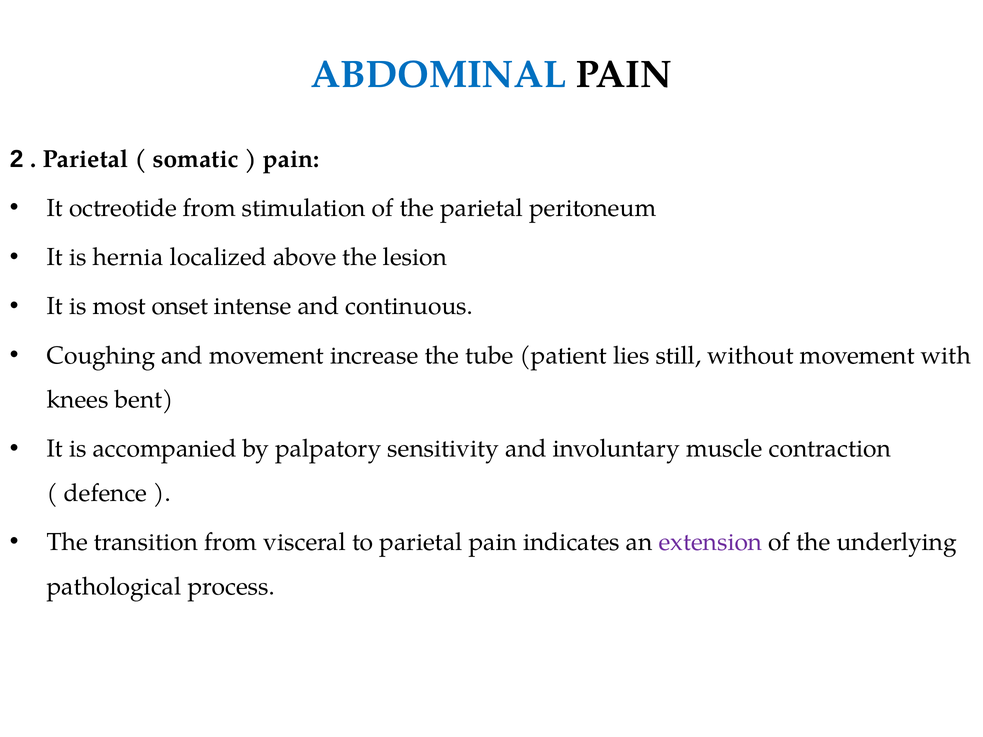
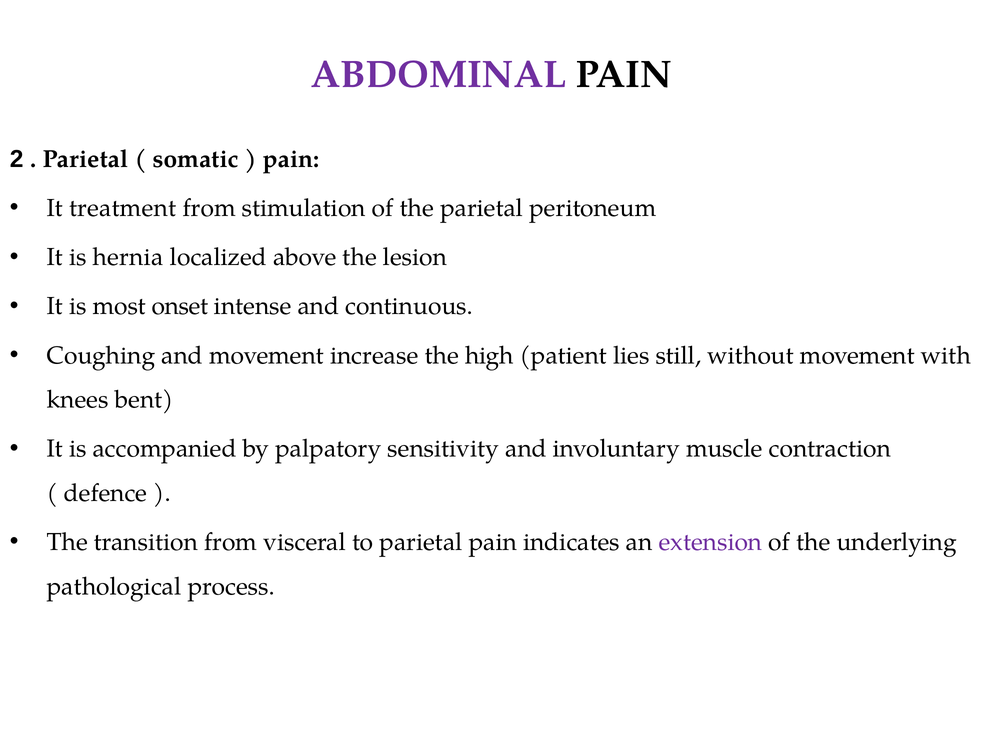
ABDOMINAL colour: blue -> purple
octreotide: octreotide -> treatment
tube: tube -> high
